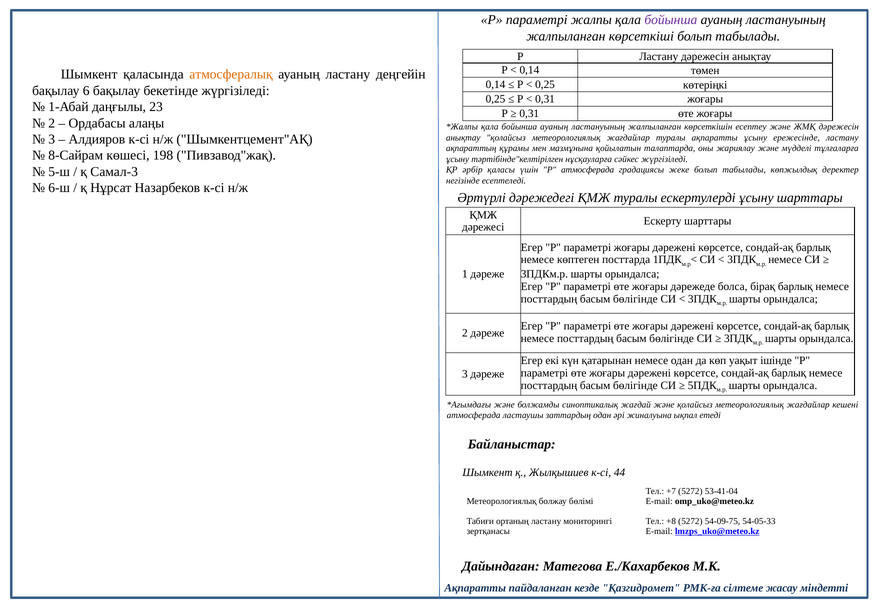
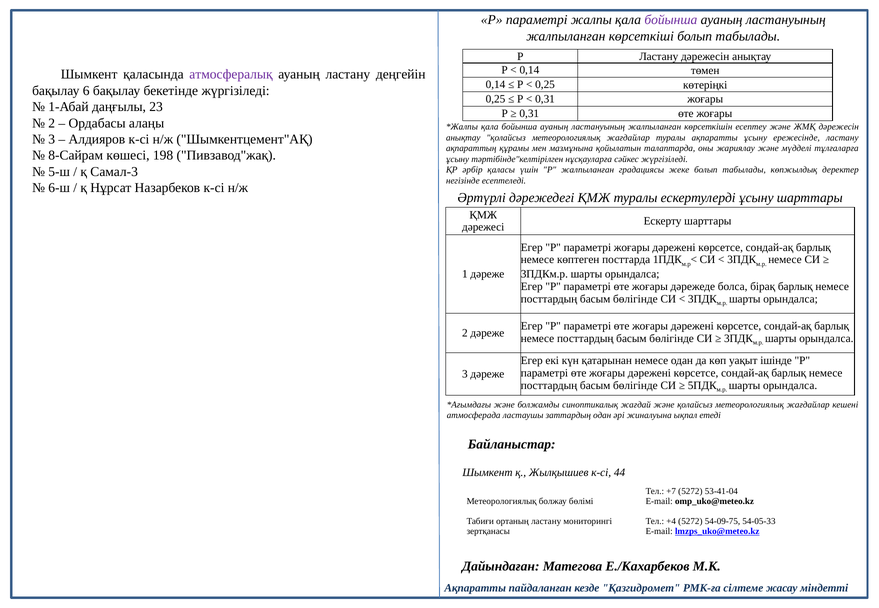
атмосфералық colour: orange -> purple
Р атмосферада: атмосферада -> жалпыланған
+8: +8 -> +4
